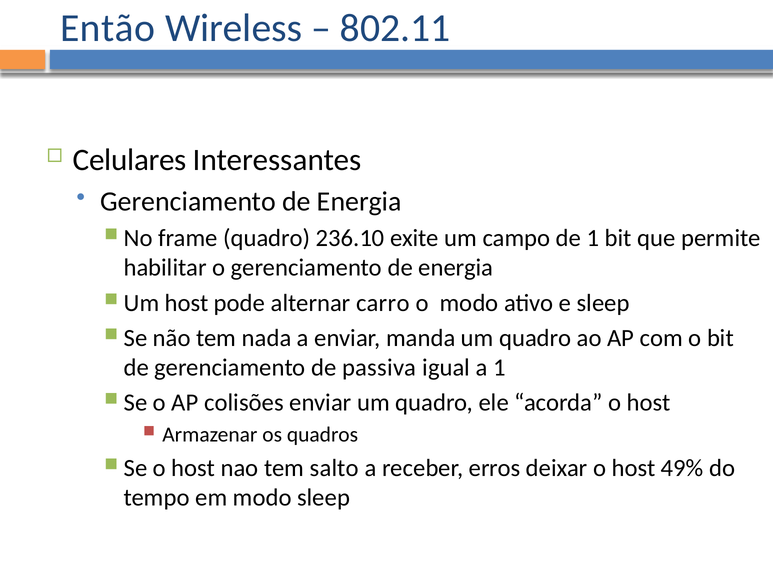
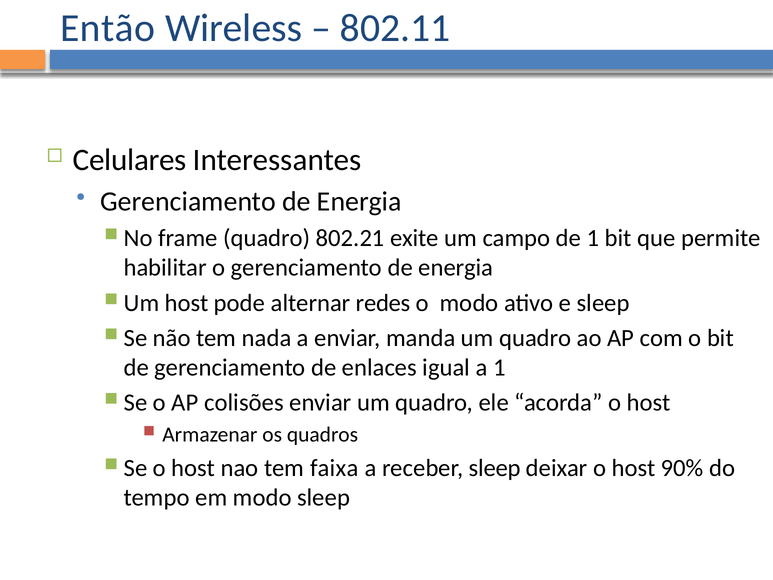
236.10: 236.10 -> 802.21
carro: carro -> redes
passiva: passiva -> enlaces
salto: salto -> faixa
receber erros: erros -> sleep
49%: 49% -> 90%
